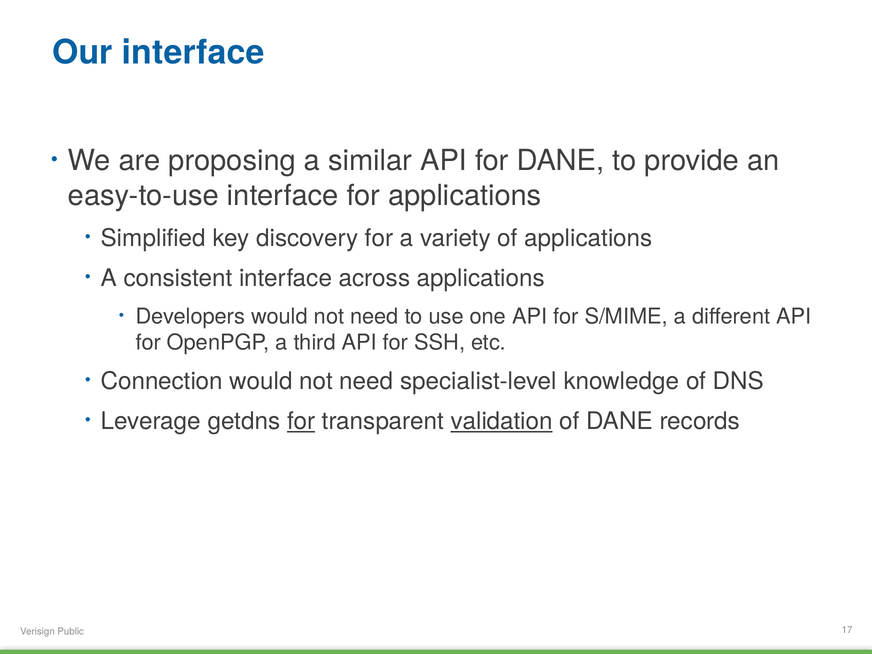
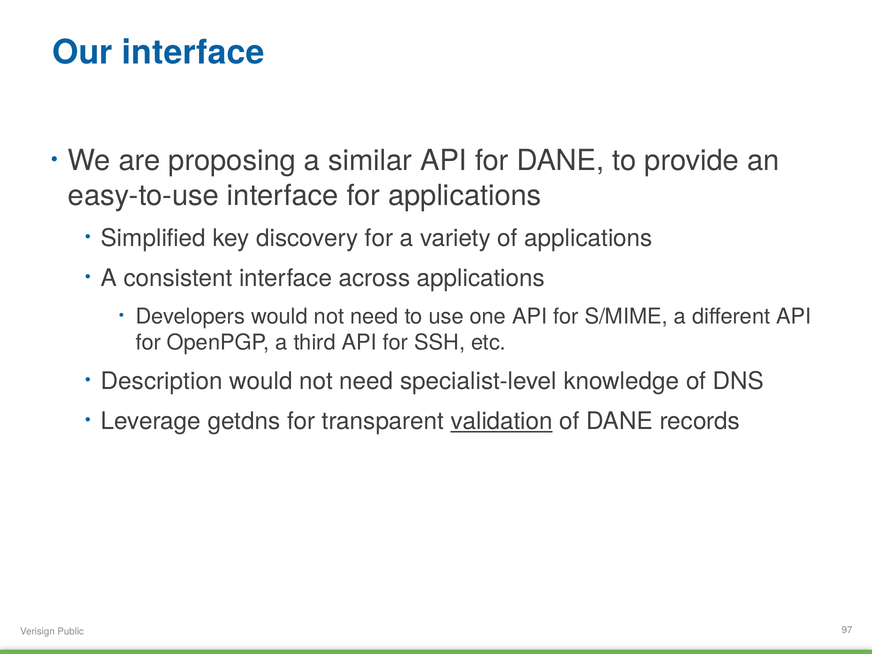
Connection: Connection -> Description
for at (301, 421) underline: present -> none
17: 17 -> 97
